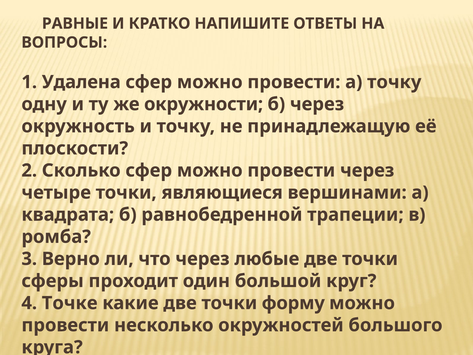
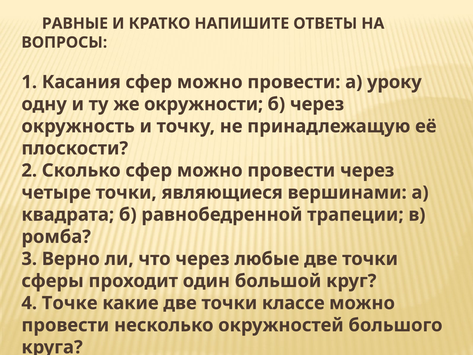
Удалена: Удалена -> Касания
а точку: точку -> уроку
форму: форму -> классе
